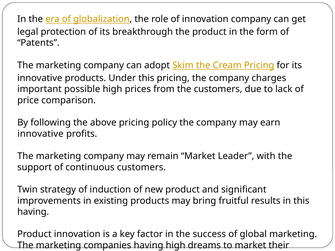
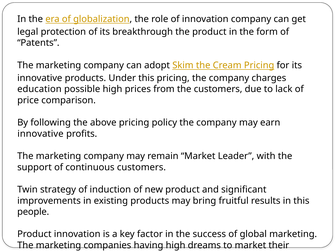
important: important -> education
having at (33, 212): having -> people
